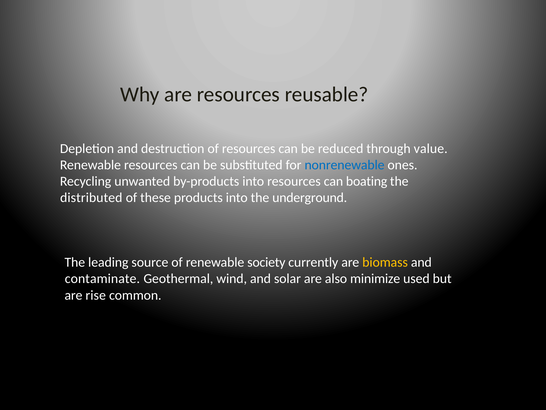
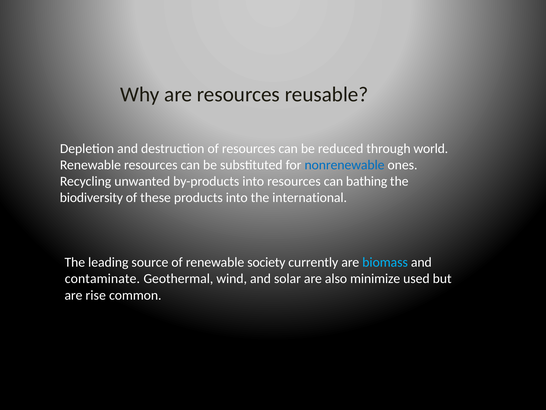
value: value -> world
boating: boating -> bathing
distributed: distributed -> biodiversity
underground: underground -> international
biomass colour: yellow -> light blue
